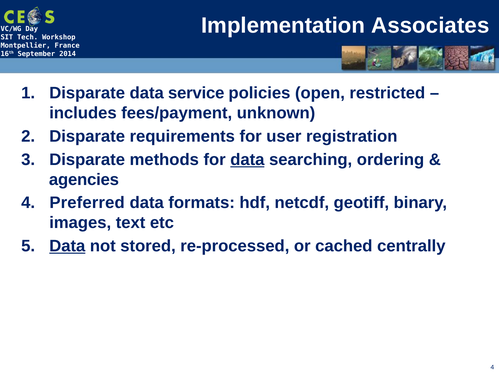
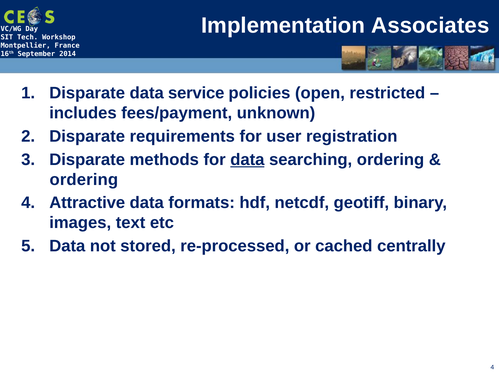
agencies at (84, 180): agencies -> ordering
Preferred: Preferred -> Attractive
Data at (67, 246) underline: present -> none
